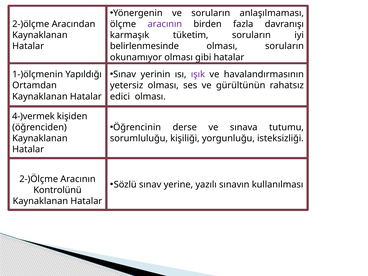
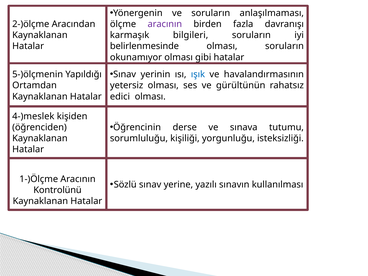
tüketim: tüketim -> bilgileri
ışık colour: purple -> blue
1-)ölçmenin: 1-)ölçmenin -> 5-)ölçmenin
4-)vermek: 4-)vermek -> 4-)meslek
2-)Ölçme at (39, 179): 2-)Ölçme -> 1-)Ölçme
